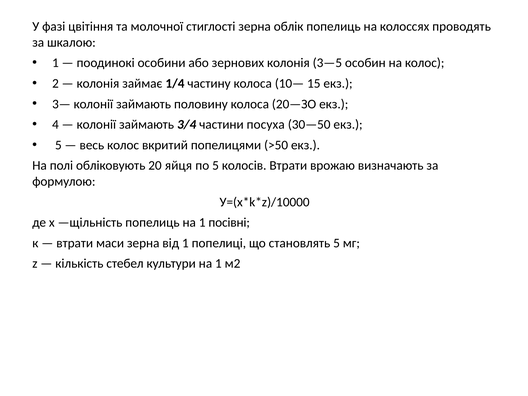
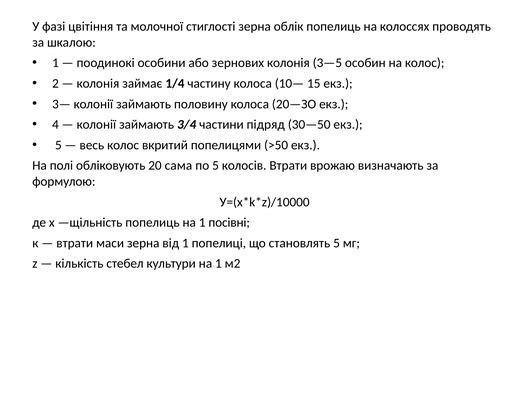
посуха: посуха -> підряд
яйця: яйця -> сама
